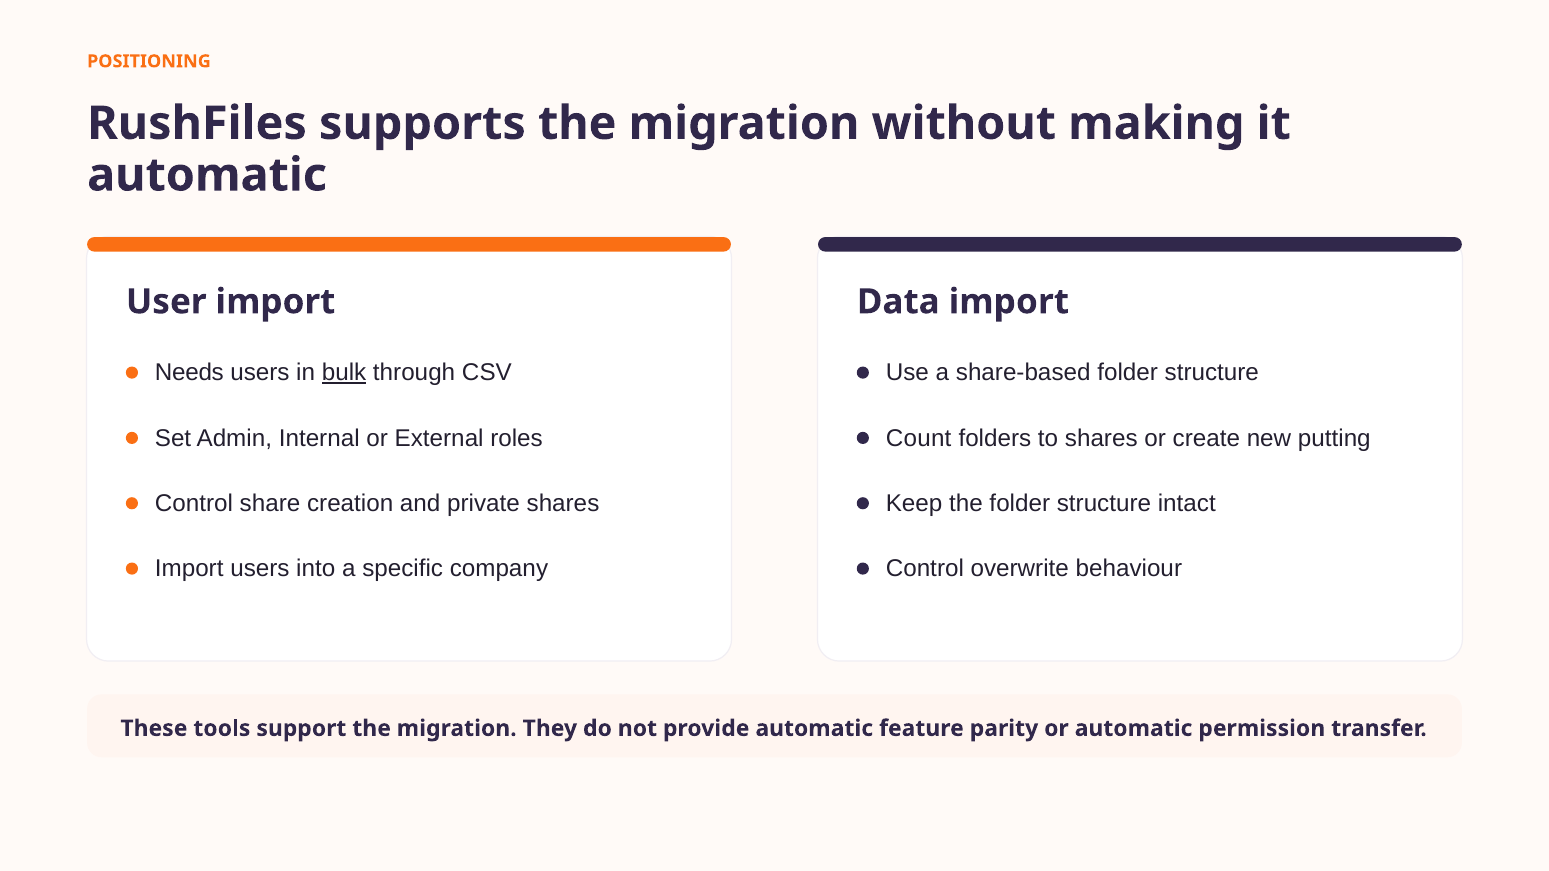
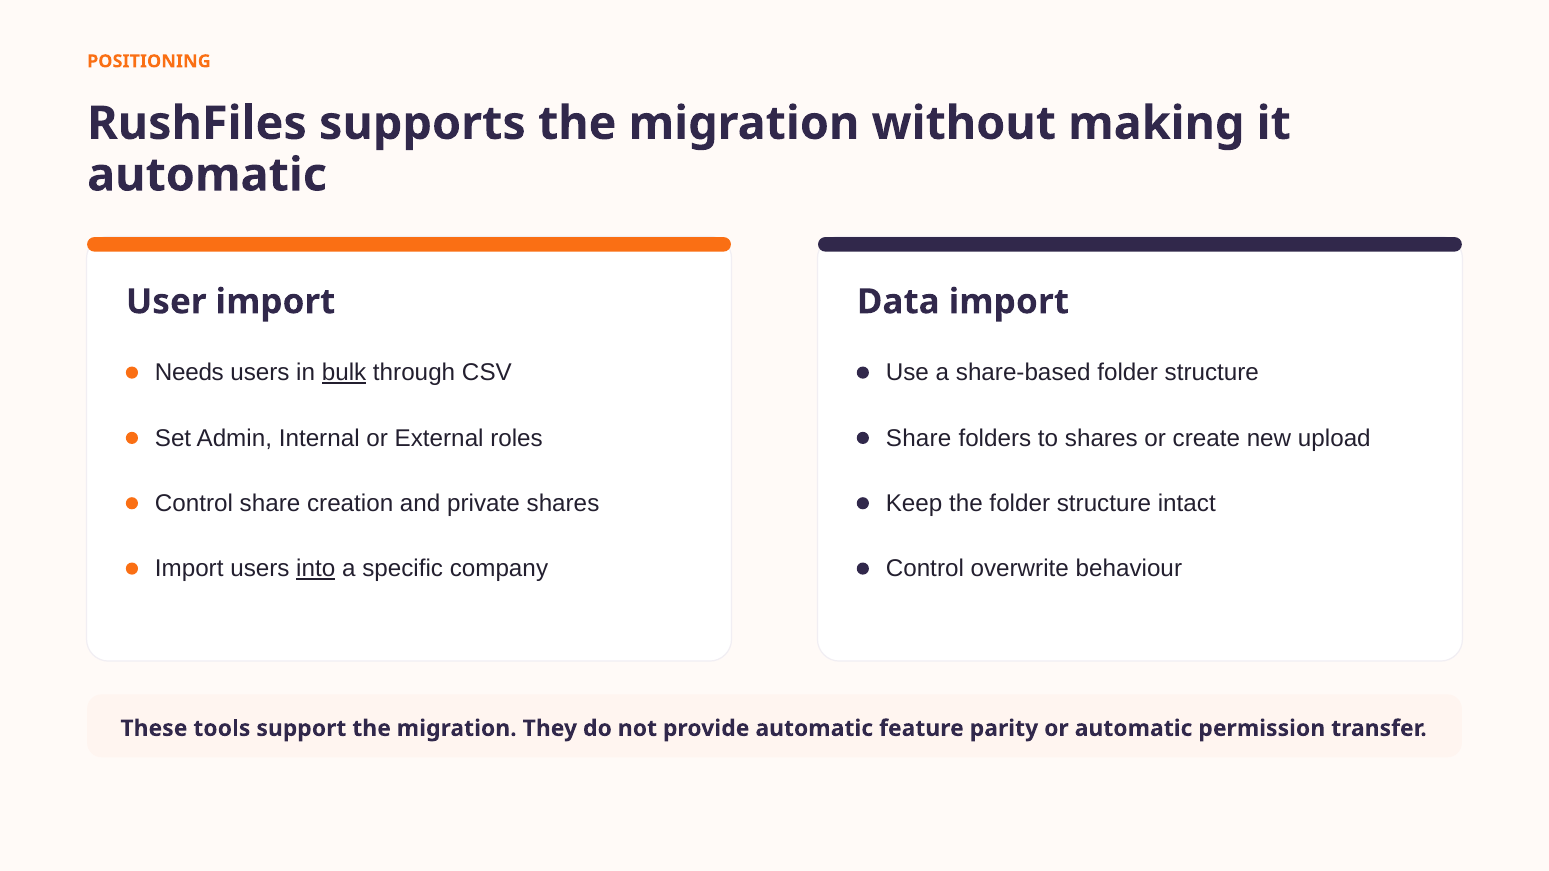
Count at (919, 438): Count -> Share
putting: putting -> upload
into underline: none -> present
